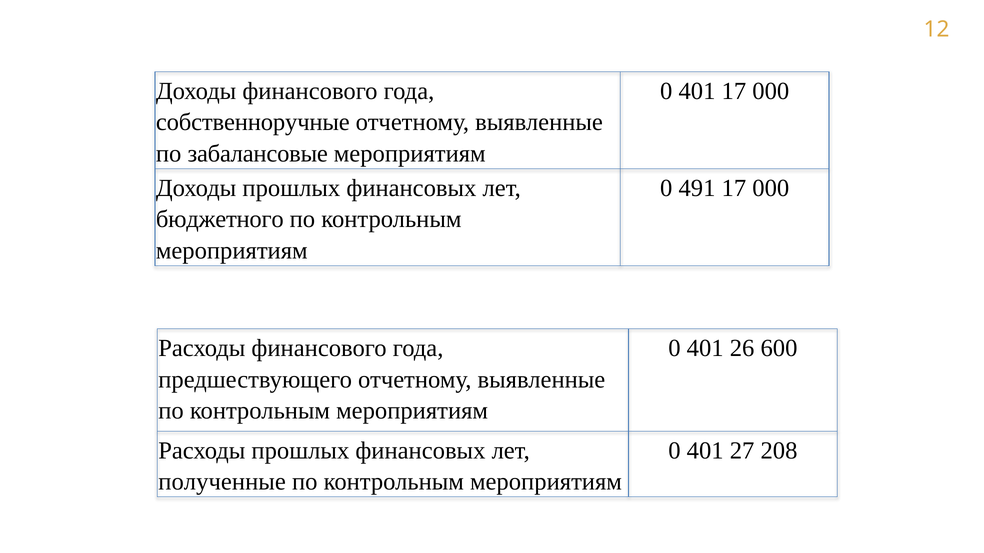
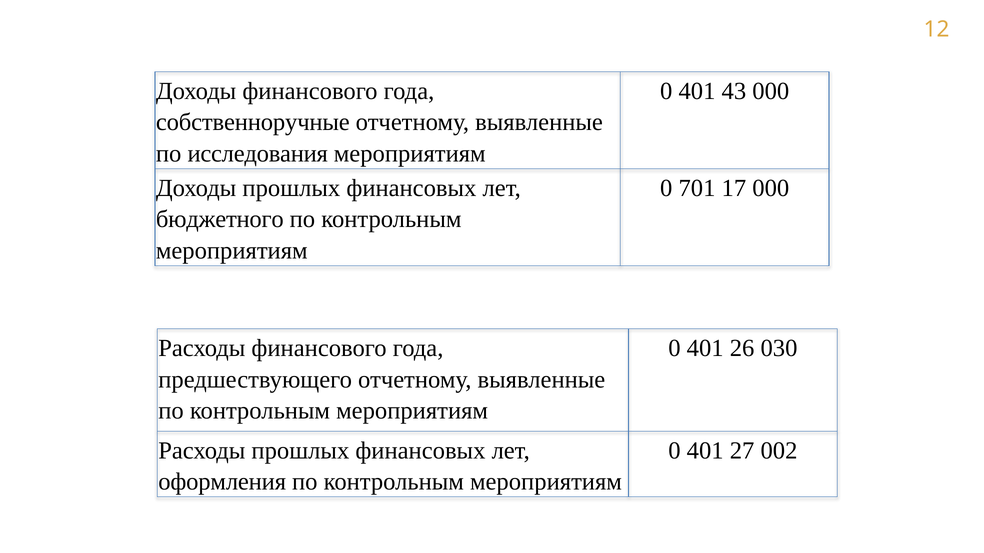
401 17: 17 -> 43
забалансовые: забалансовые -> исследования
491: 491 -> 701
600: 600 -> 030
208: 208 -> 002
полученные: полученные -> оформления
